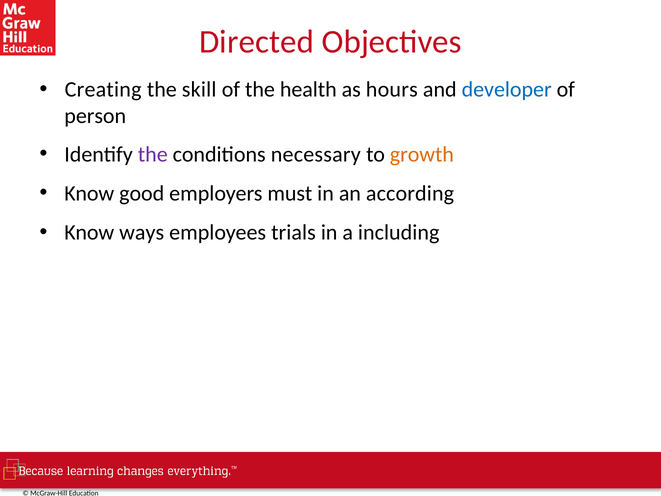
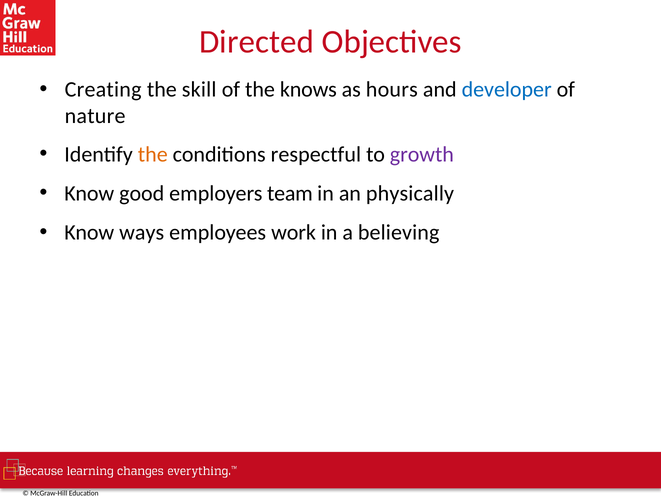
health: health -> knows
person: person -> nature
the at (153, 154) colour: purple -> orange
necessary: necessary -> respectful
growth colour: orange -> purple
must: must -> team
according: according -> physically
trials: trials -> work
including: including -> believing
